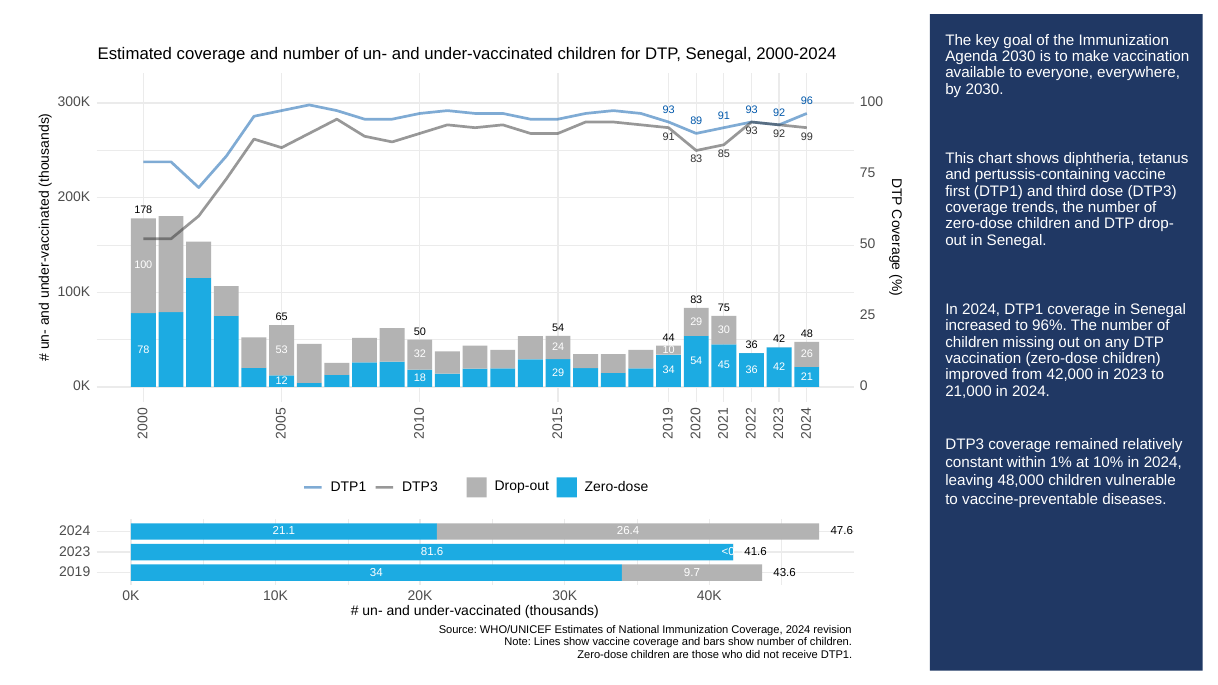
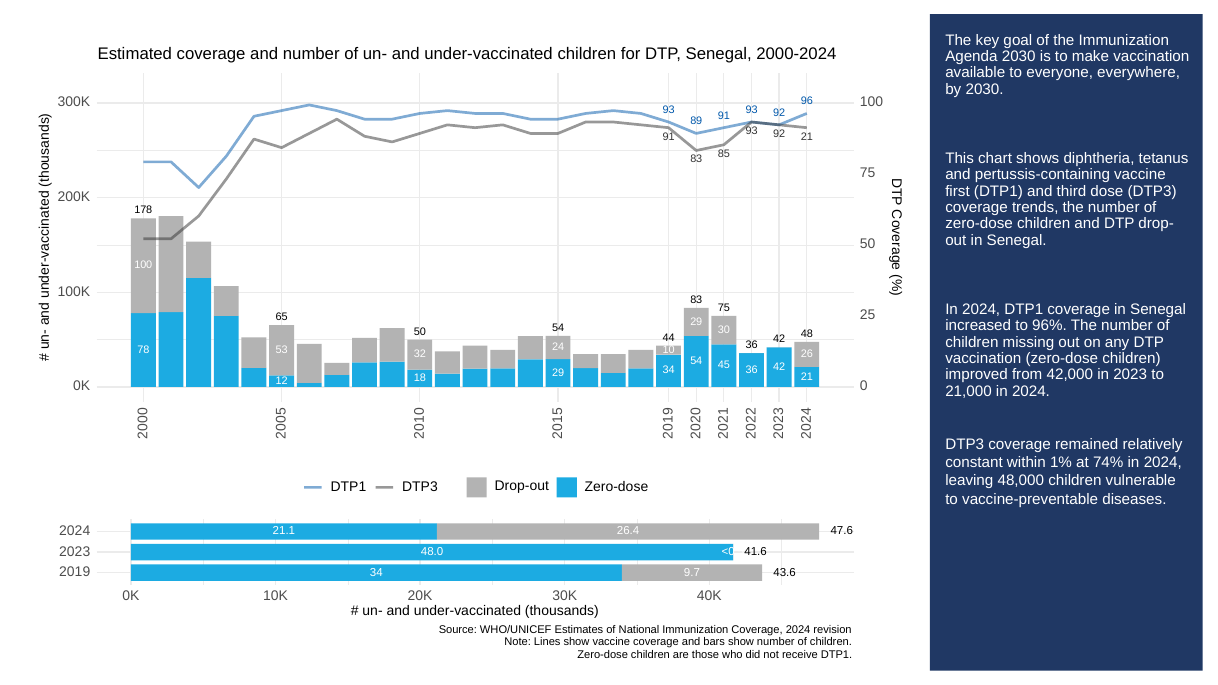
92 99: 99 -> 21
10%: 10% -> 74%
81.6: 81.6 -> 48.0
